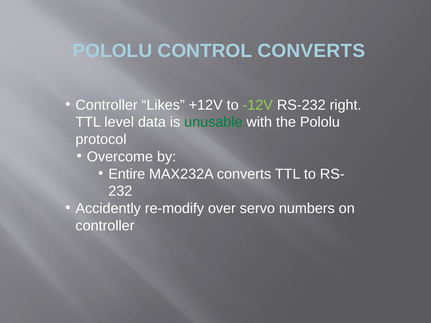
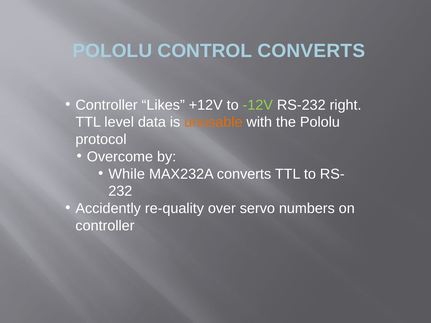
unusable colour: green -> orange
Entire: Entire -> While
re-modify: re-modify -> re-quality
